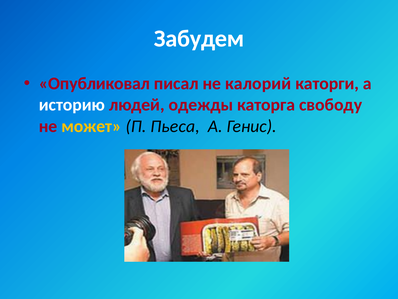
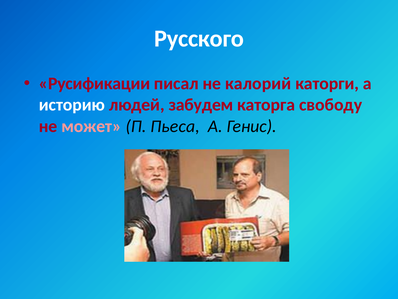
Забудем: Забудем -> Русского
Опубликовал: Опубликовал -> Русификации
одежды: одежды -> забудем
может colour: yellow -> pink
